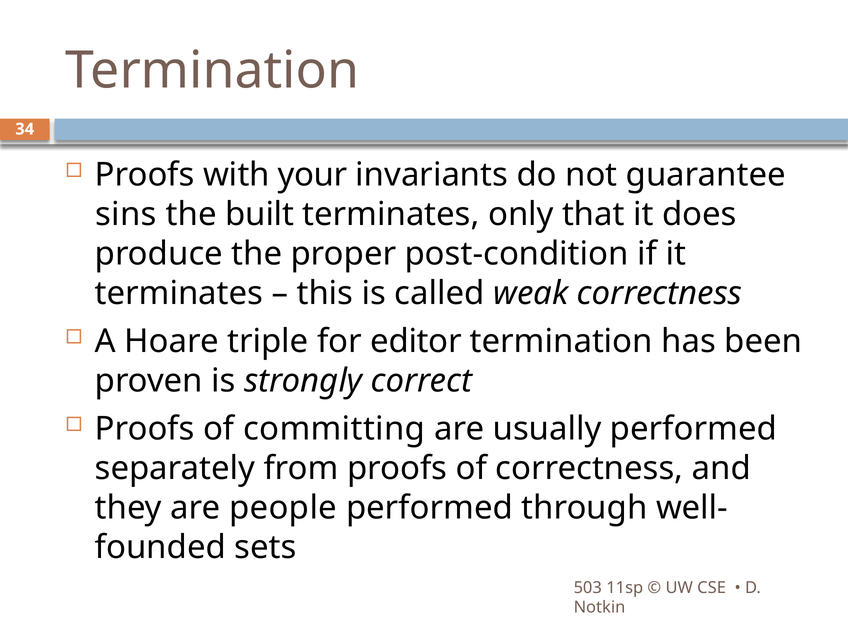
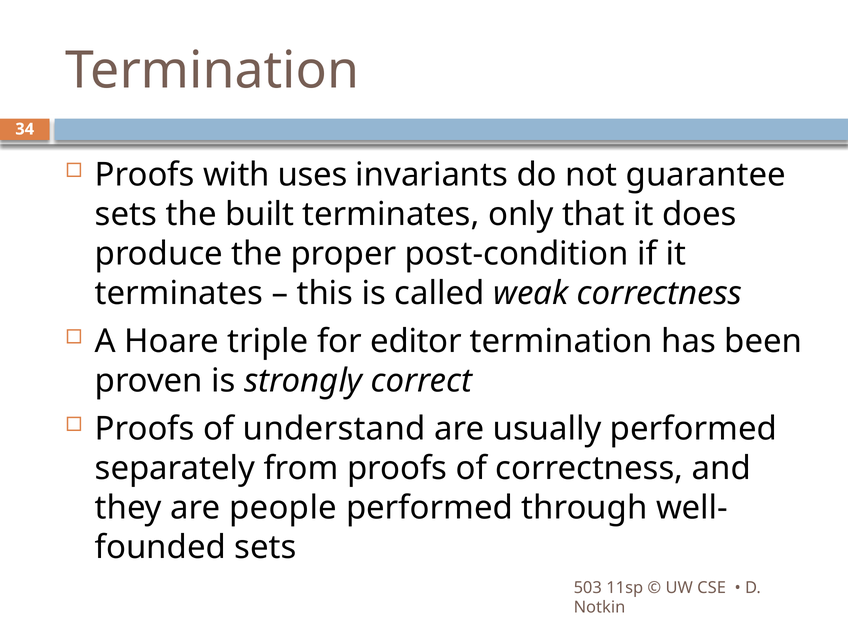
your: your -> uses
sins at (126, 214): sins -> sets
committing: committing -> understand
